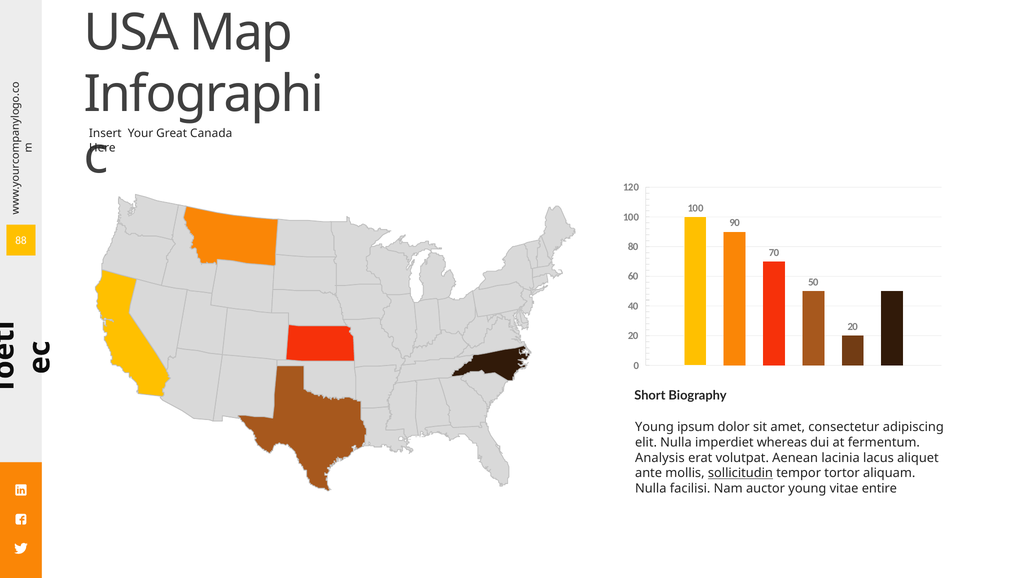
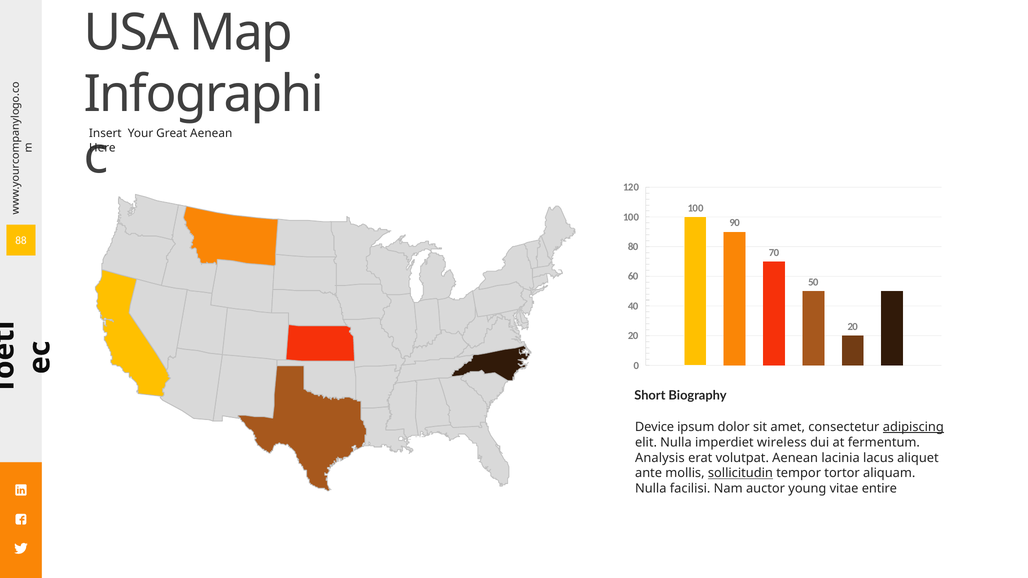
Great Canada: Canada -> Aenean
Young at (654, 427): Young -> Device
adipiscing underline: none -> present
whereas: whereas -> wireless
